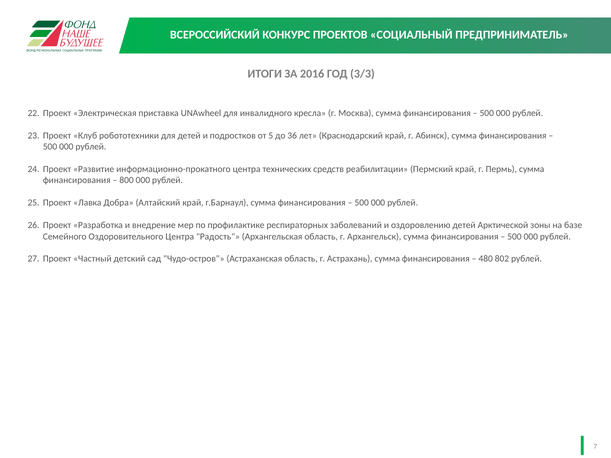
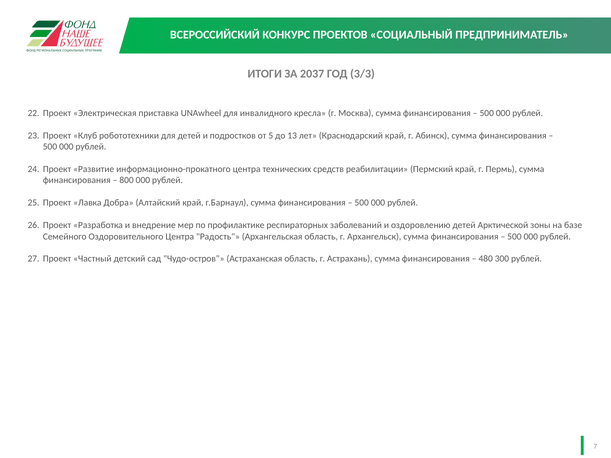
2016: 2016 -> 2037
36: 36 -> 13
802: 802 -> 300
